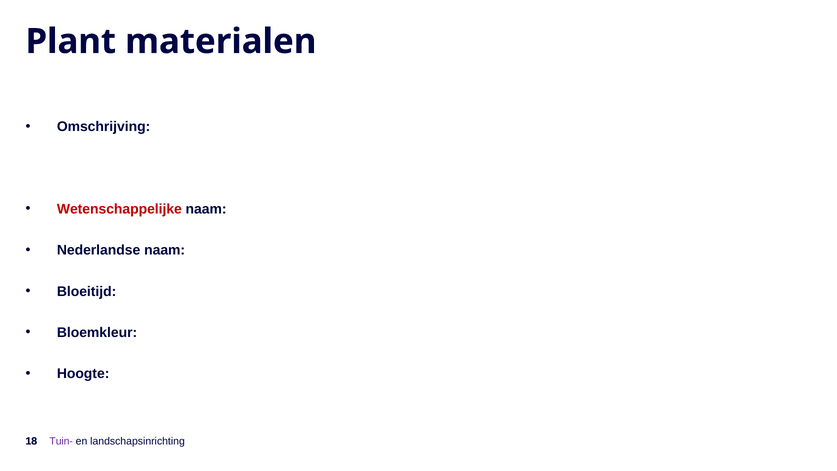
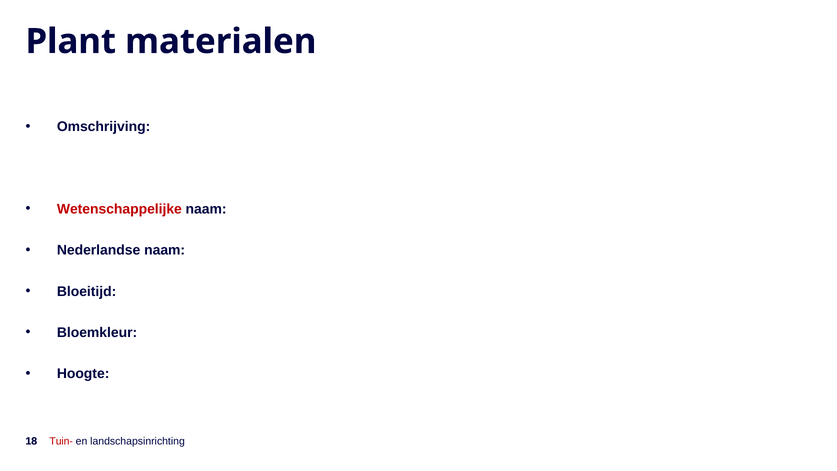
Tuin- colour: purple -> red
